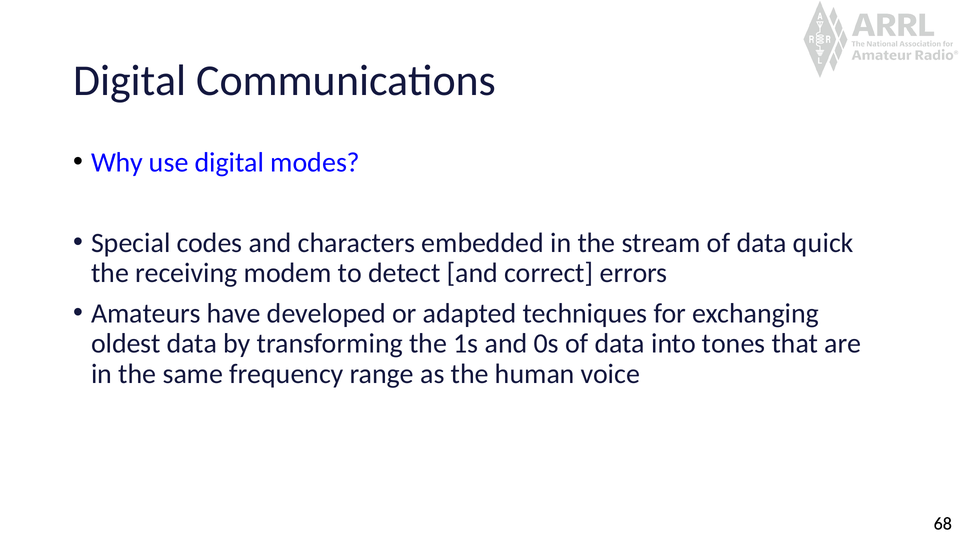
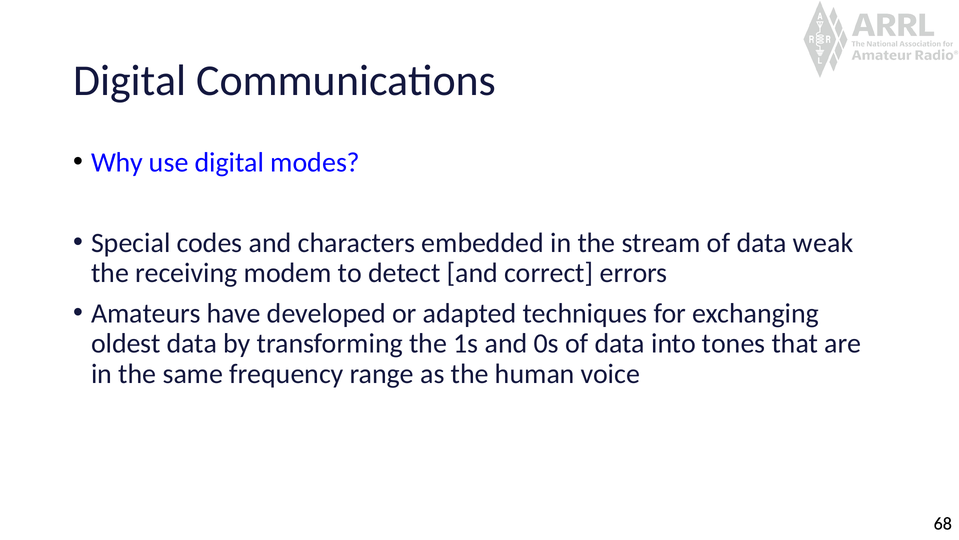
quick: quick -> weak
